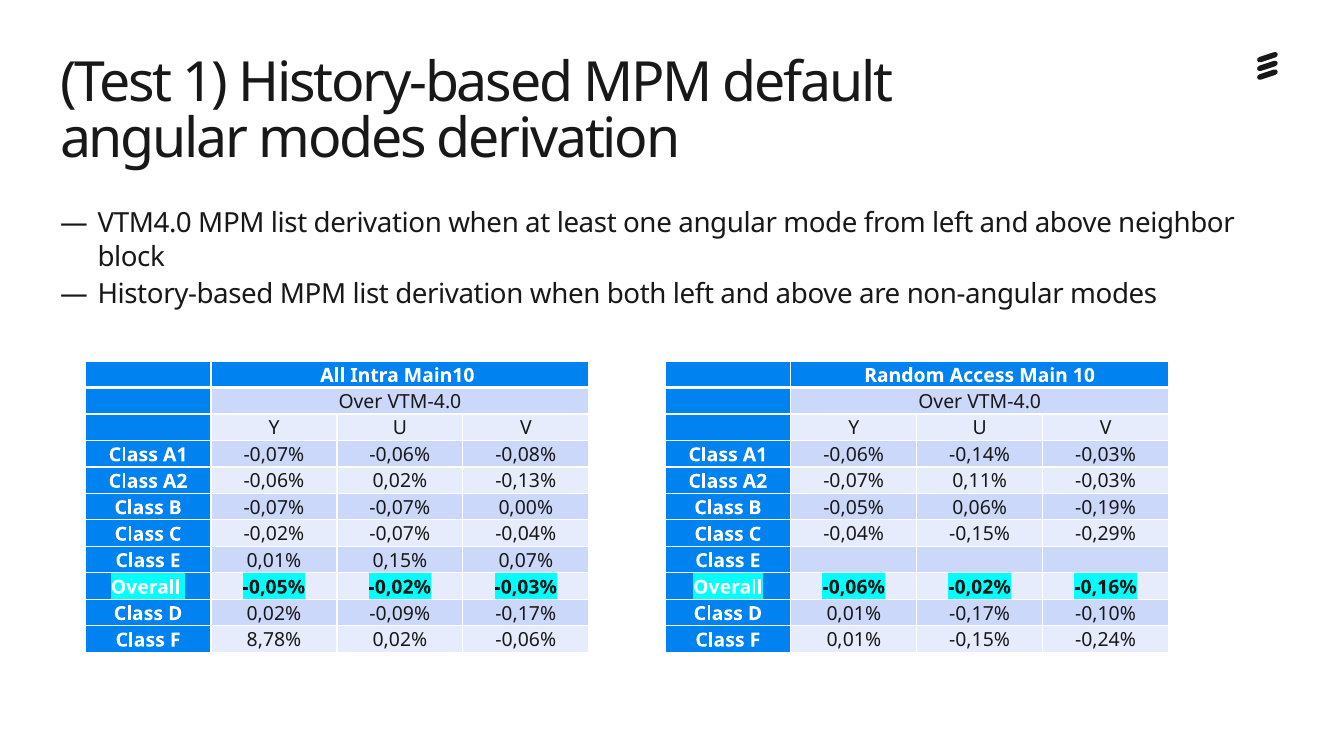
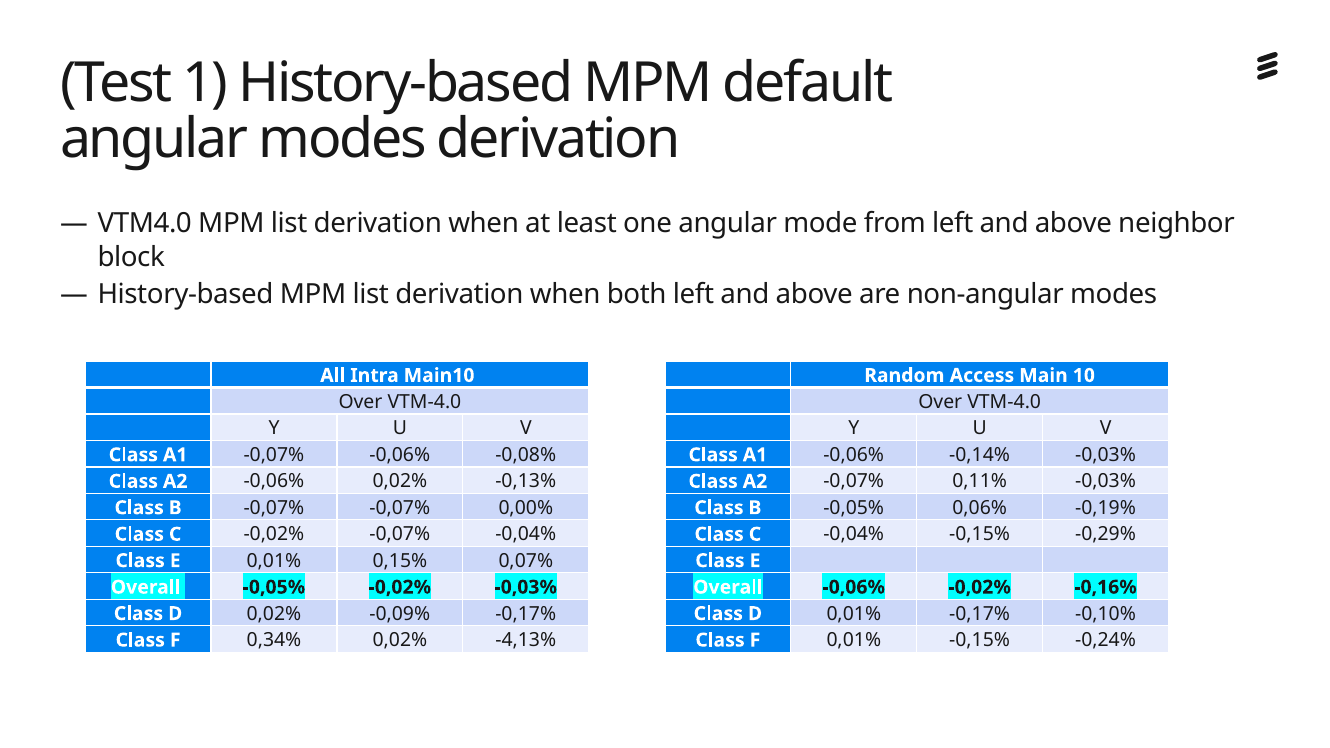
8,78%: 8,78% -> 0,34%
0,02% -0,06%: -0,06% -> -4,13%
